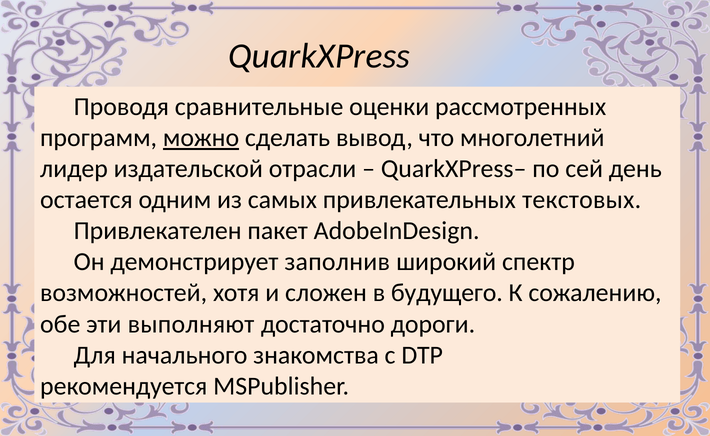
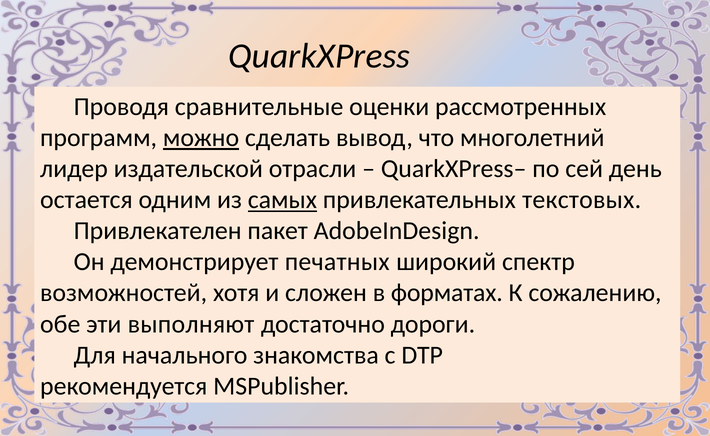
самых underline: none -> present
заполнив: заполнив -> печатных
будущего: будущего -> форматах
